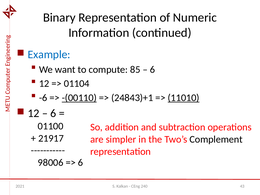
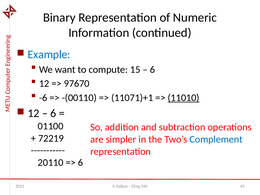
85: 85 -> 15
01104: 01104 -> 97670
-(00110 underline: present -> none
24843)+1: 24843)+1 -> 11071)+1
21917: 21917 -> 72219
Complement colour: black -> blue
98006: 98006 -> 20110
